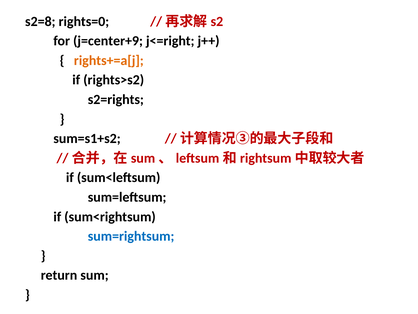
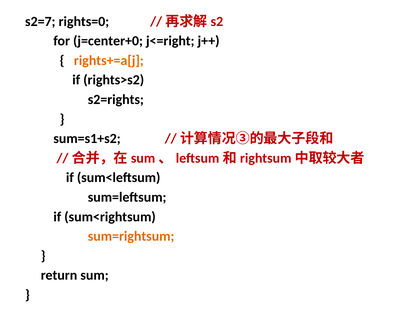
s2=8: s2=8 -> s2=7
j=center+9: j=center+9 -> j=center+0
sum=rightsum colour: blue -> orange
